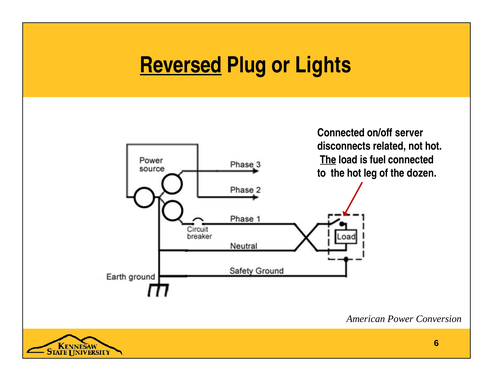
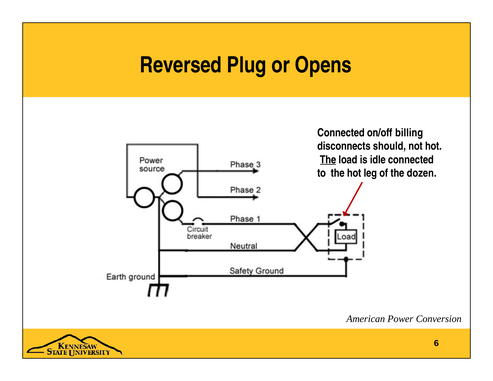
Reversed underline: present -> none
Lights: Lights -> Opens
server: server -> billing
related: related -> should
fuel: fuel -> idle
